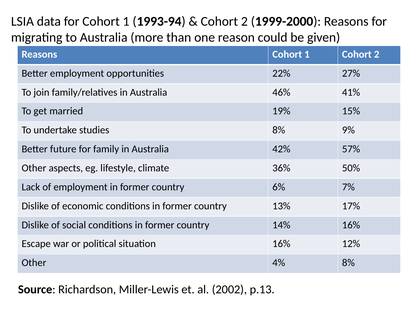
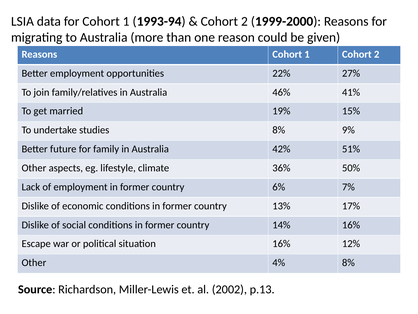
57%: 57% -> 51%
